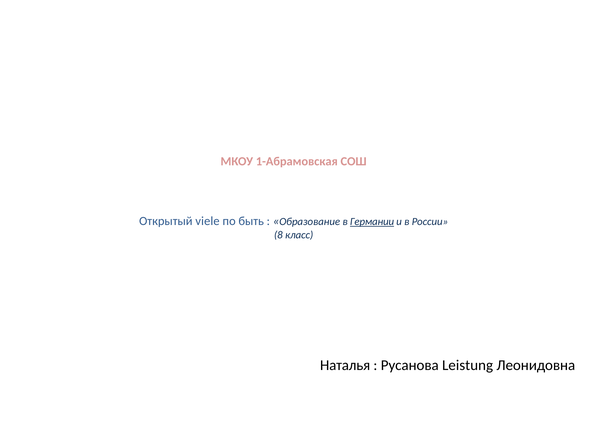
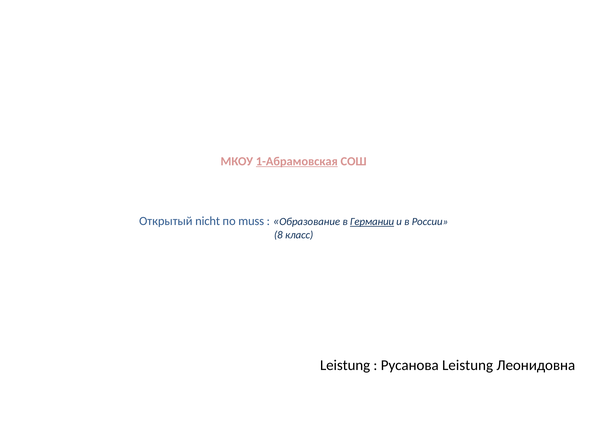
1-Абрамовская underline: none -> present
viele: viele -> nicht
быть: быть -> muss
Наталья at (345, 365): Наталья -> Leistung
